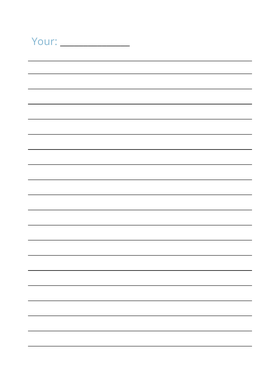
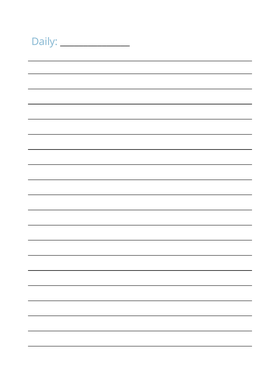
Your: Your -> Daily
